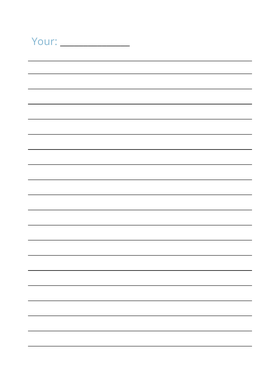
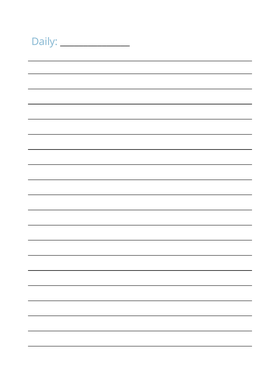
Your: Your -> Daily
